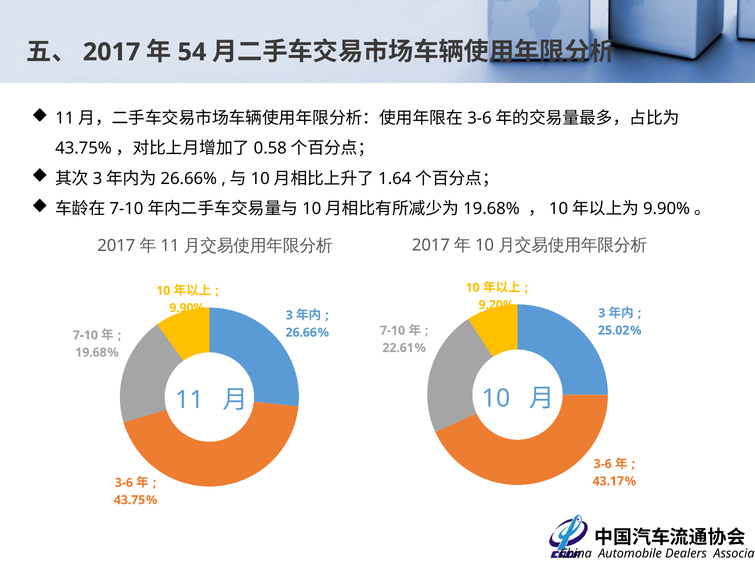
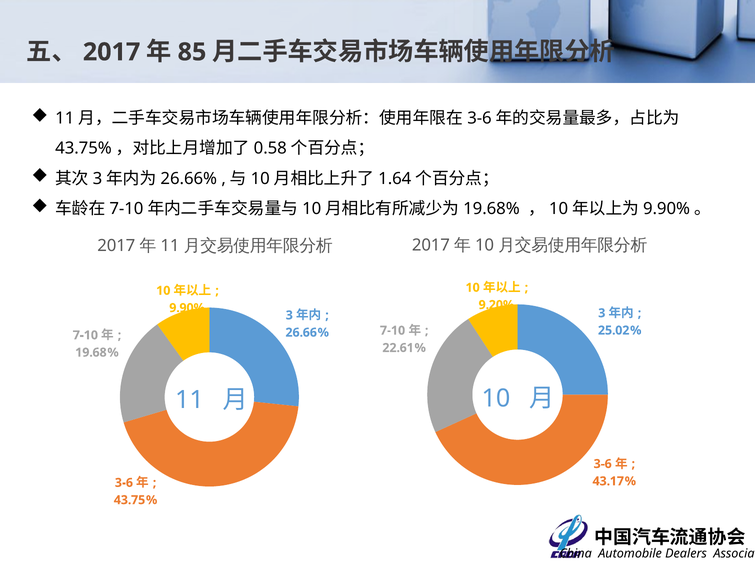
54: 54 -> 85
